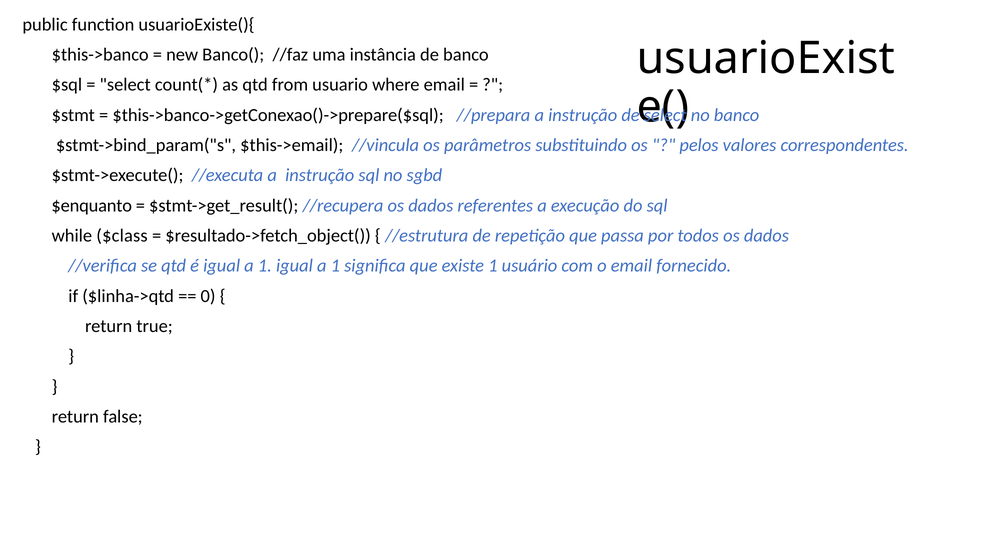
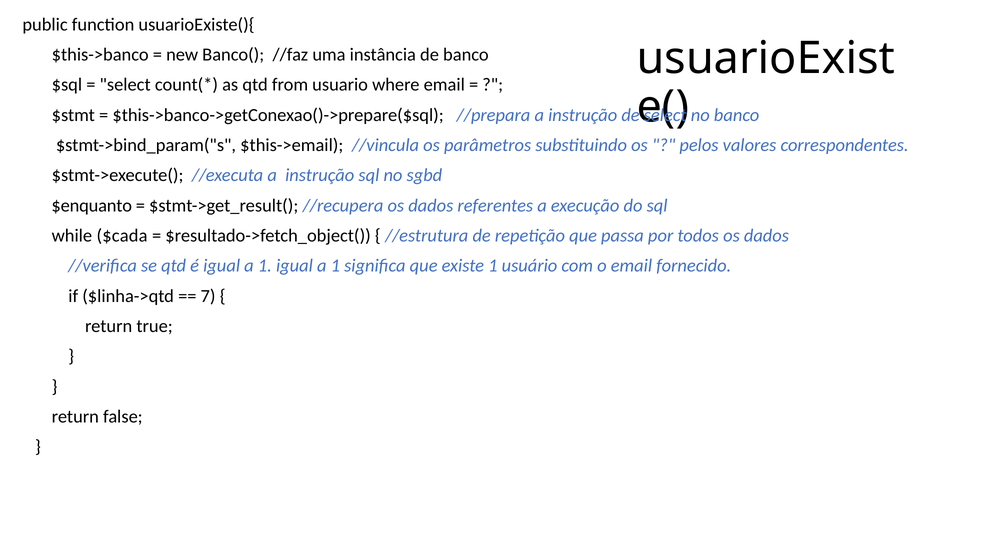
$class: $class -> $cada
0: 0 -> 7
